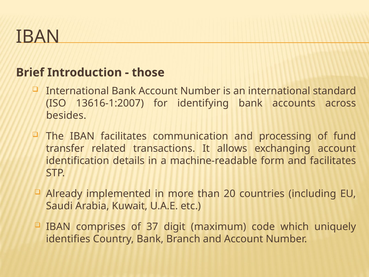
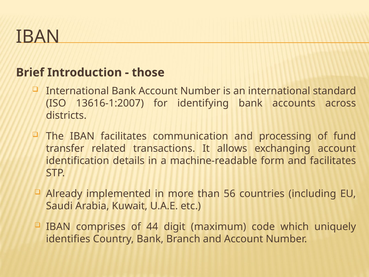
besides: besides -> districts
20: 20 -> 56
37: 37 -> 44
